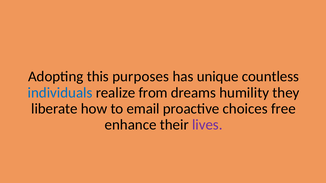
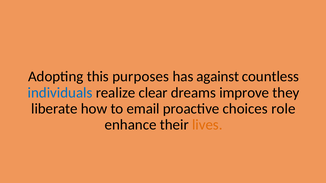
unique: unique -> against
from: from -> clear
humility: humility -> improve
free: free -> role
lives colour: purple -> orange
